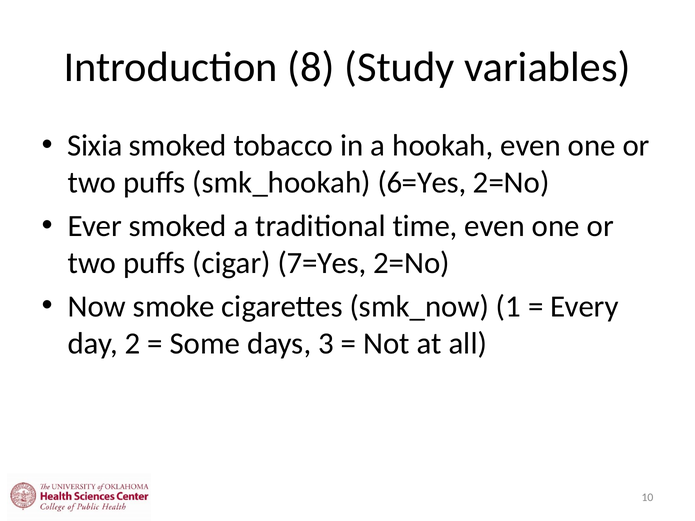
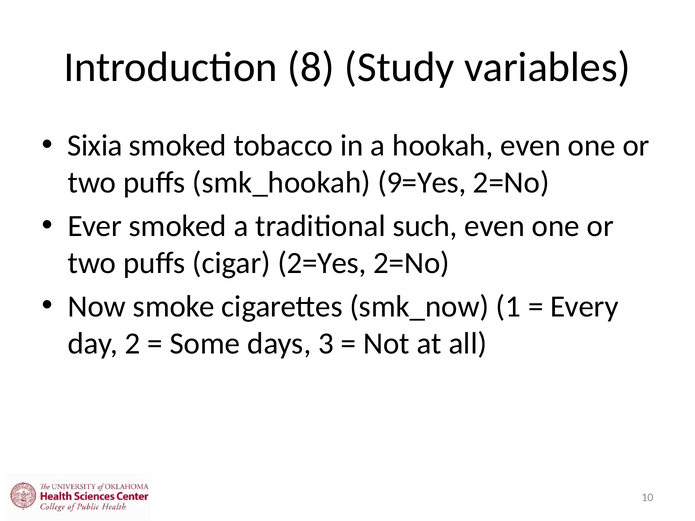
6=Yes: 6=Yes -> 9=Yes
time: time -> such
7=Yes: 7=Yes -> 2=Yes
